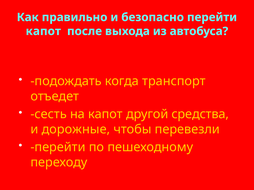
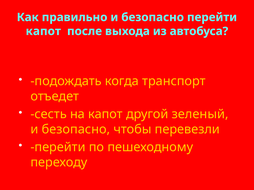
средства: средства -> зеленый
дорожные at (76, 130): дорожные -> безопасно
